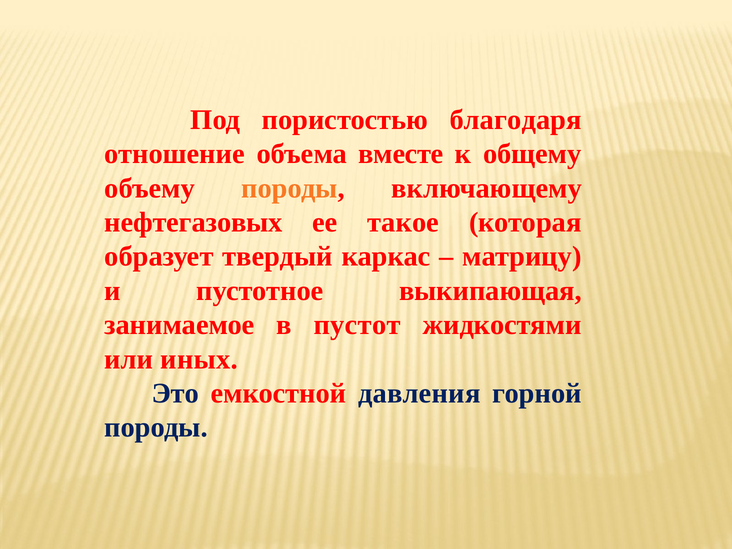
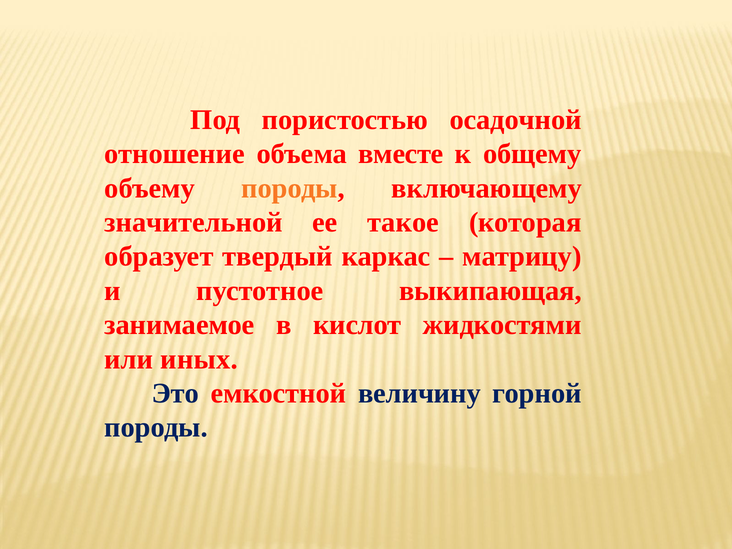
благодаря: благодаря -> осадочной
нефтегазовых: нефтегазовых -> значительной
пустот: пустот -> кислот
давления: давления -> величину
